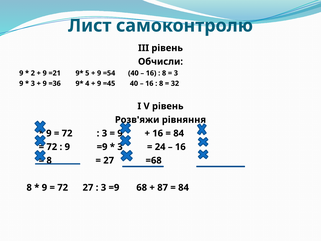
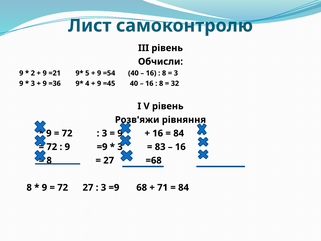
24: 24 -> 83
87: 87 -> 71
